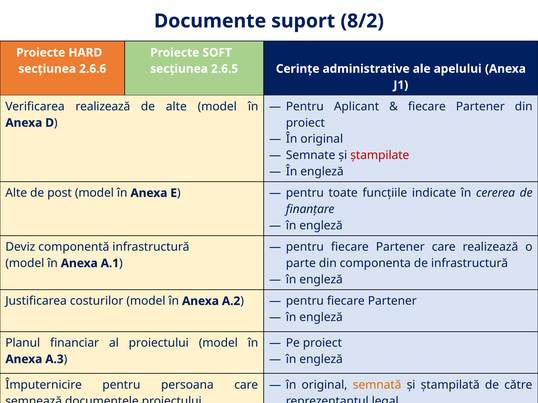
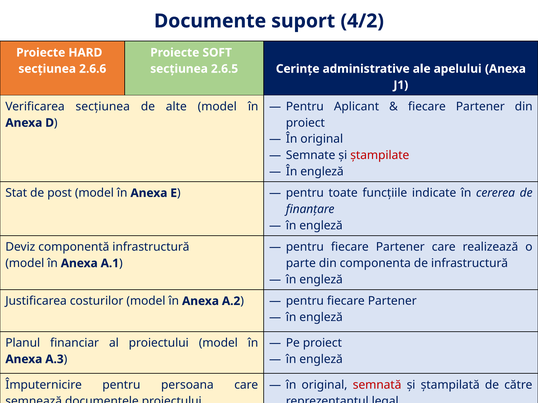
8/2: 8/2 -> 4/2
Verificarea realizează: realizează -> secțiunea
Alte at (16, 193): Alte -> Stat
semnată colour: orange -> red
